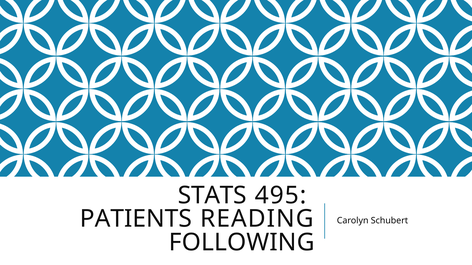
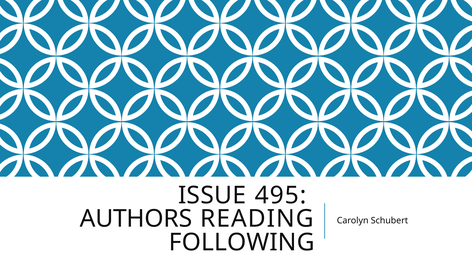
STATS: STATS -> ISSUE
PATIENTS: PATIENTS -> AUTHORS
